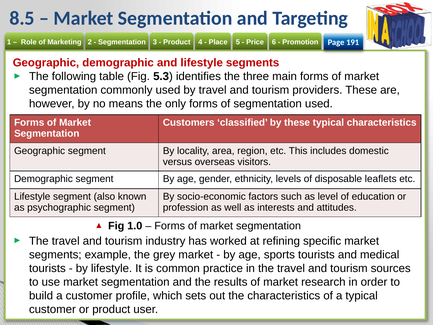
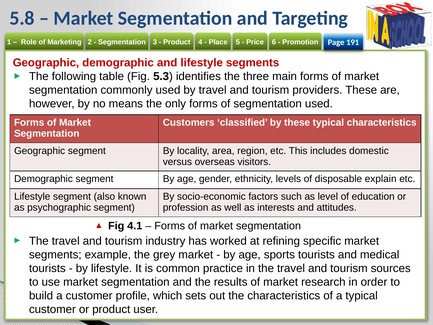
8.5: 8.5 -> 5.8
leaflets: leaflets -> explain
1.0: 1.0 -> 4.1
